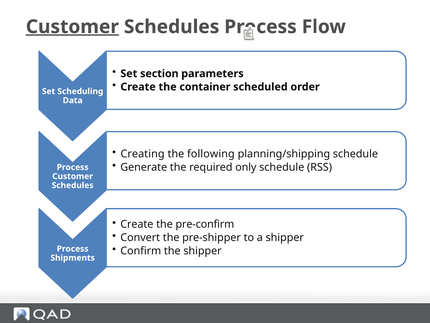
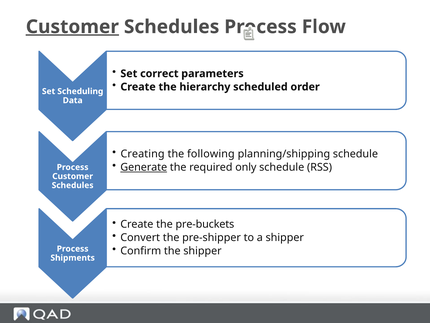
section: section -> correct
container: container -> hierarchy
Generate underline: none -> present
pre-confirm: pre-confirm -> pre-buckets
